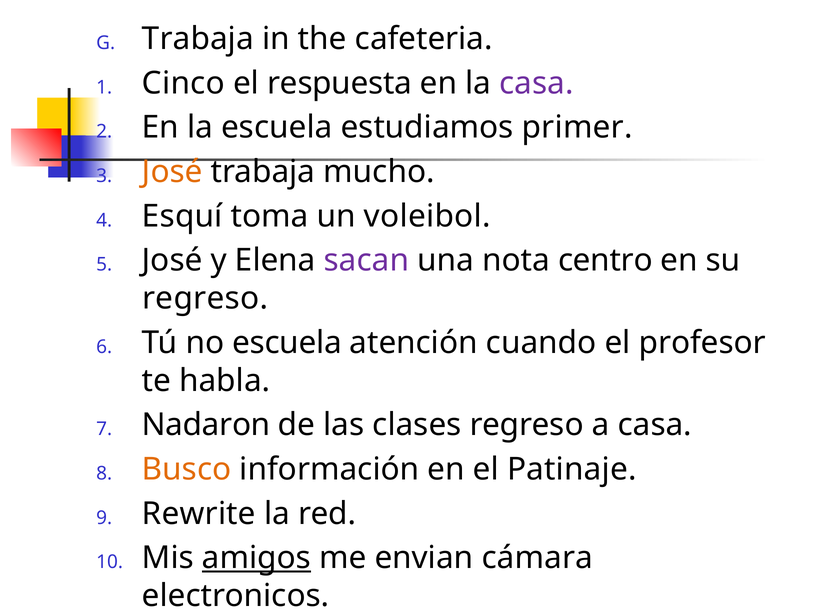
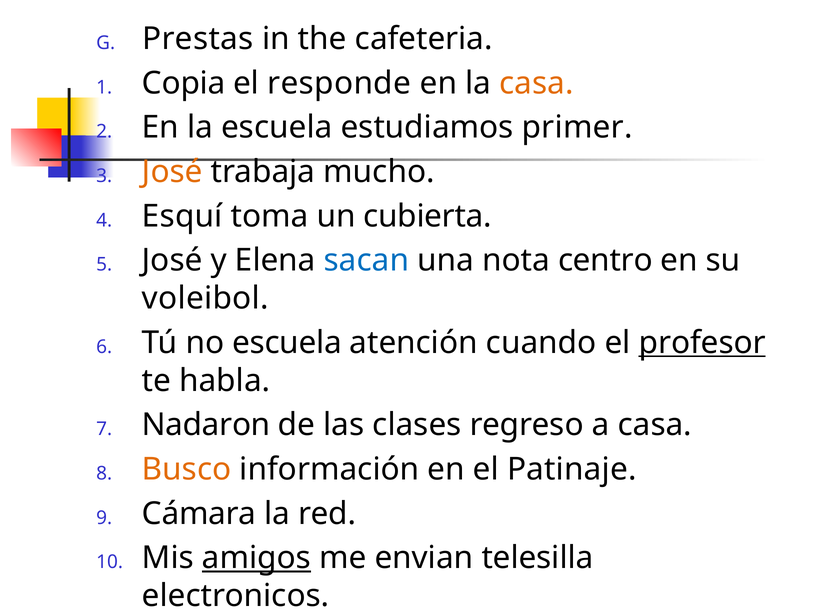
Trabaja at (198, 39): Trabaja -> Prestas
Cinco: Cinco -> Copia
respuesta: respuesta -> responde
casa at (536, 83) colour: purple -> orange
voleibol: voleibol -> cubierta
sacan colour: purple -> blue
regreso at (205, 298): regreso -> voleibol
profesor underline: none -> present
Rewrite: Rewrite -> Cámara
cámara: cámara -> telesilla
